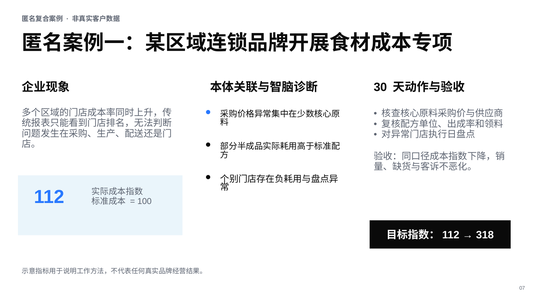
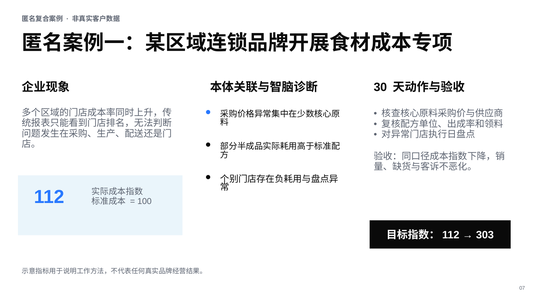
318: 318 -> 303
